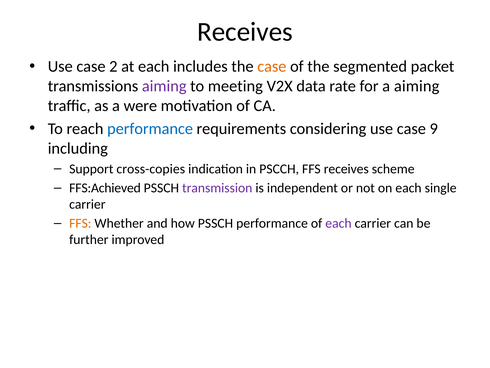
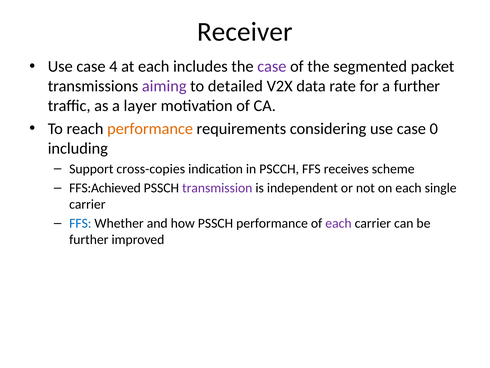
Receives at (245, 32): Receives -> Receiver
2: 2 -> 4
case at (272, 66) colour: orange -> purple
meeting: meeting -> detailed
a aiming: aiming -> further
were: were -> layer
performance at (150, 129) colour: blue -> orange
9: 9 -> 0
FFS at (80, 223) colour: orange -> blue
